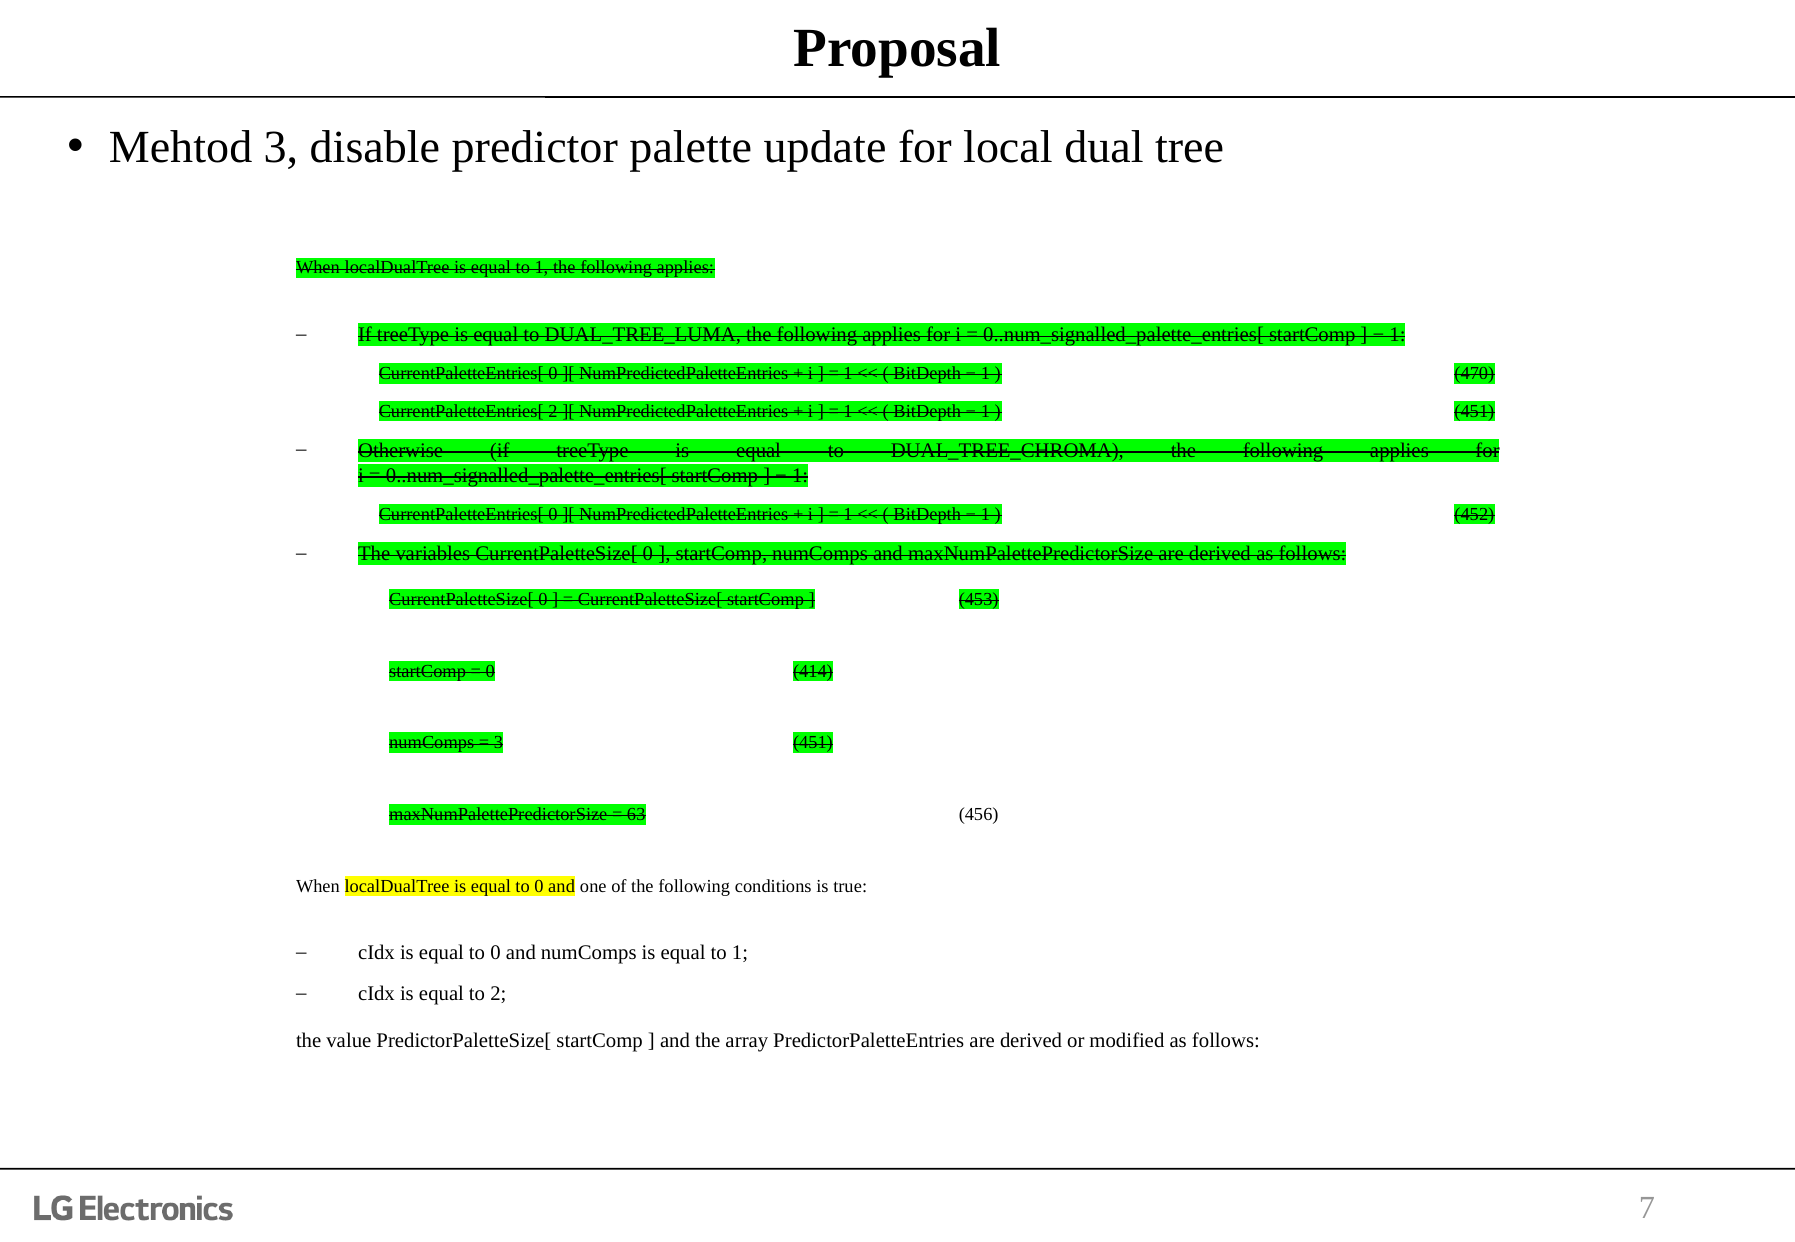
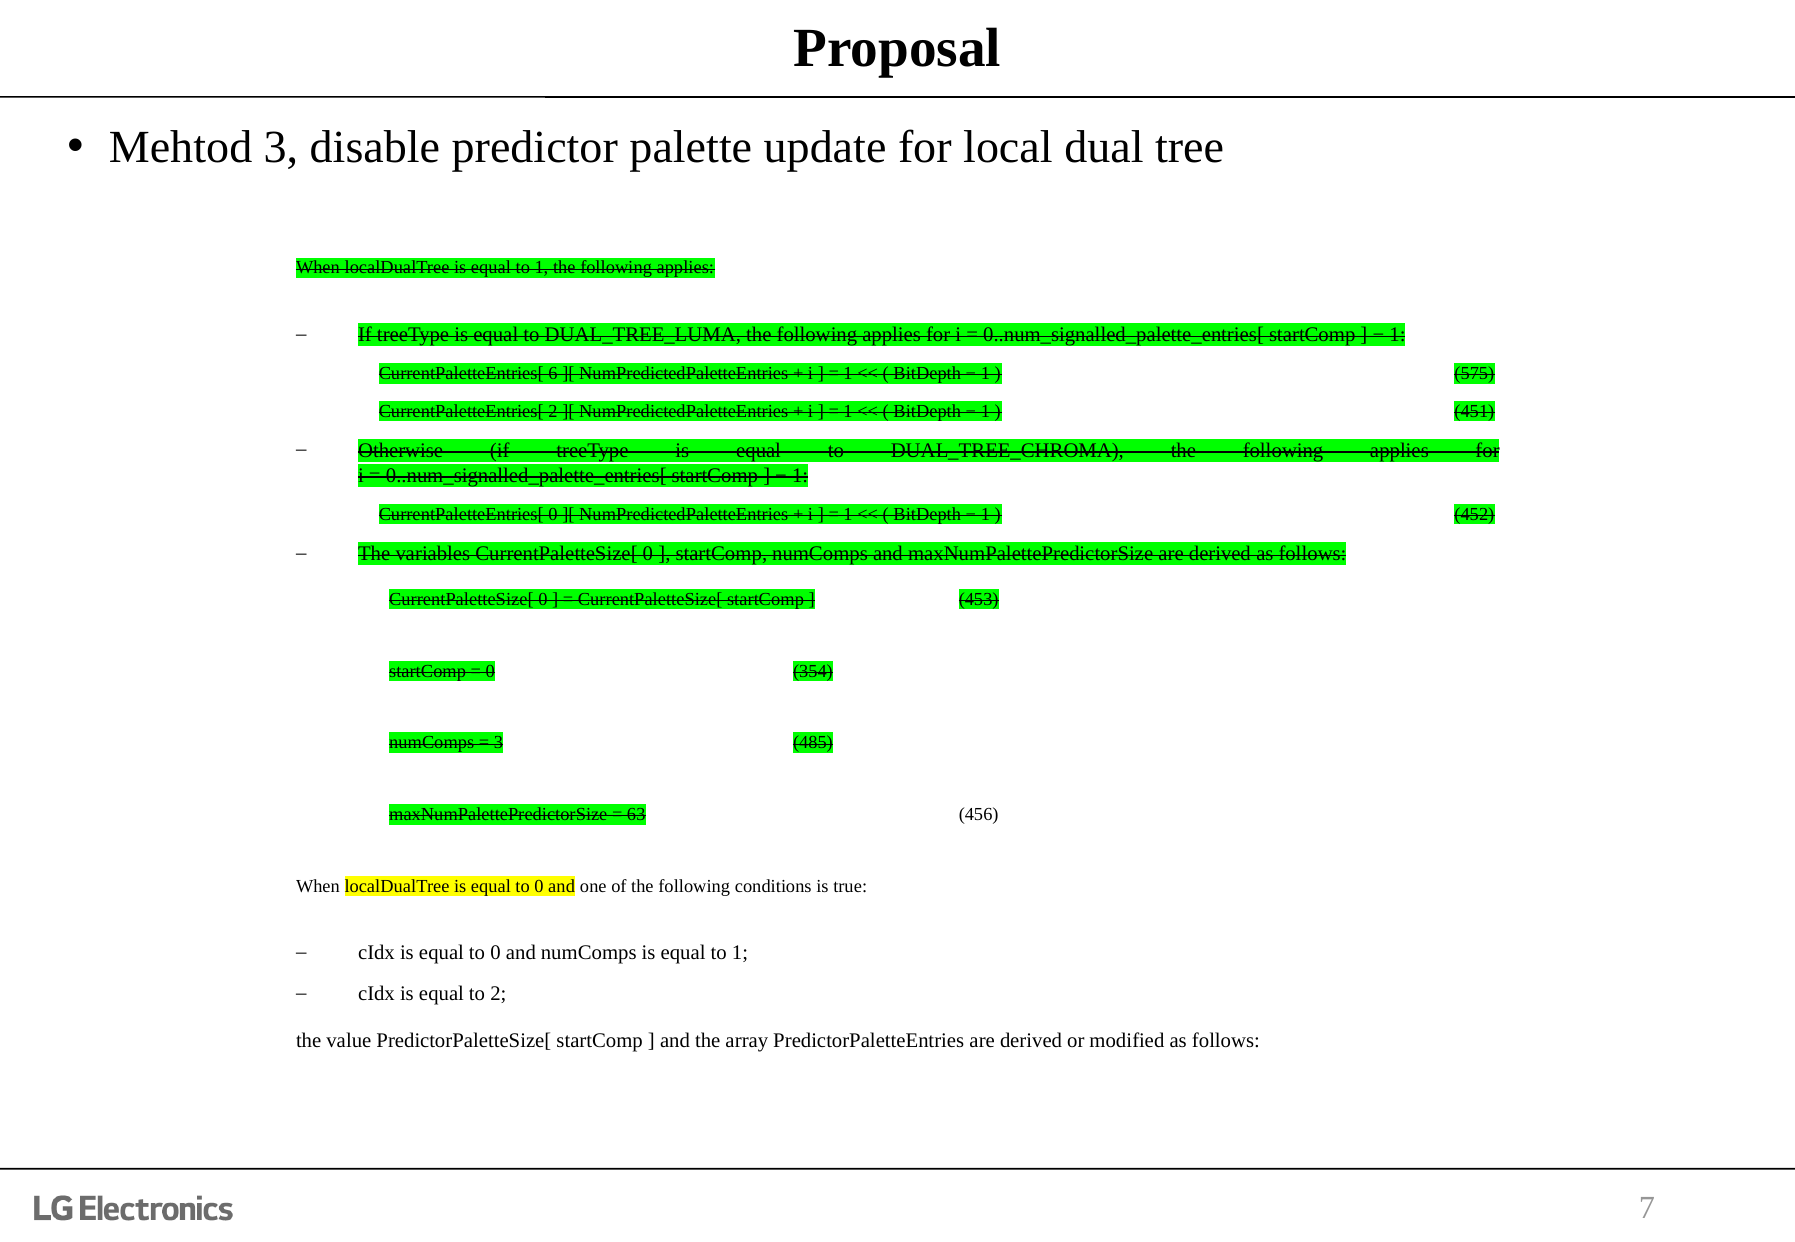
0 at (553, 374): 0 -> 6
470: 470 -> 575
414: 414 -> 354
3 451: 451 -> 485
